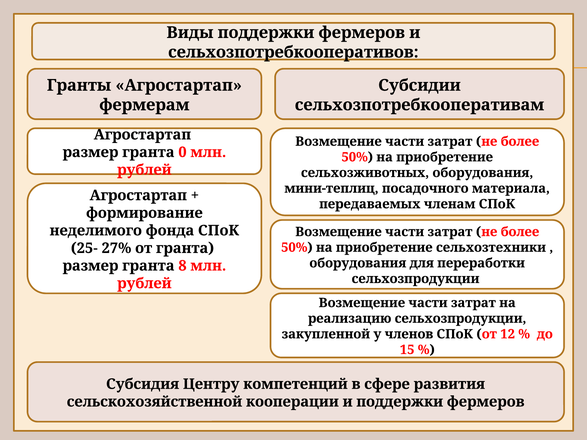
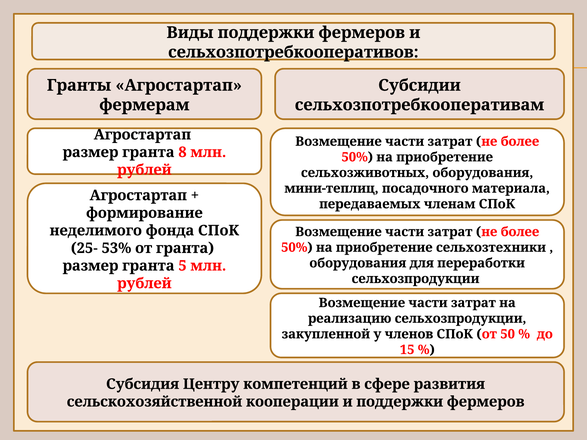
0: 0 -> 8
27%: 27% -> 53%
8: 8 -> 5
12: 12 -> 50
